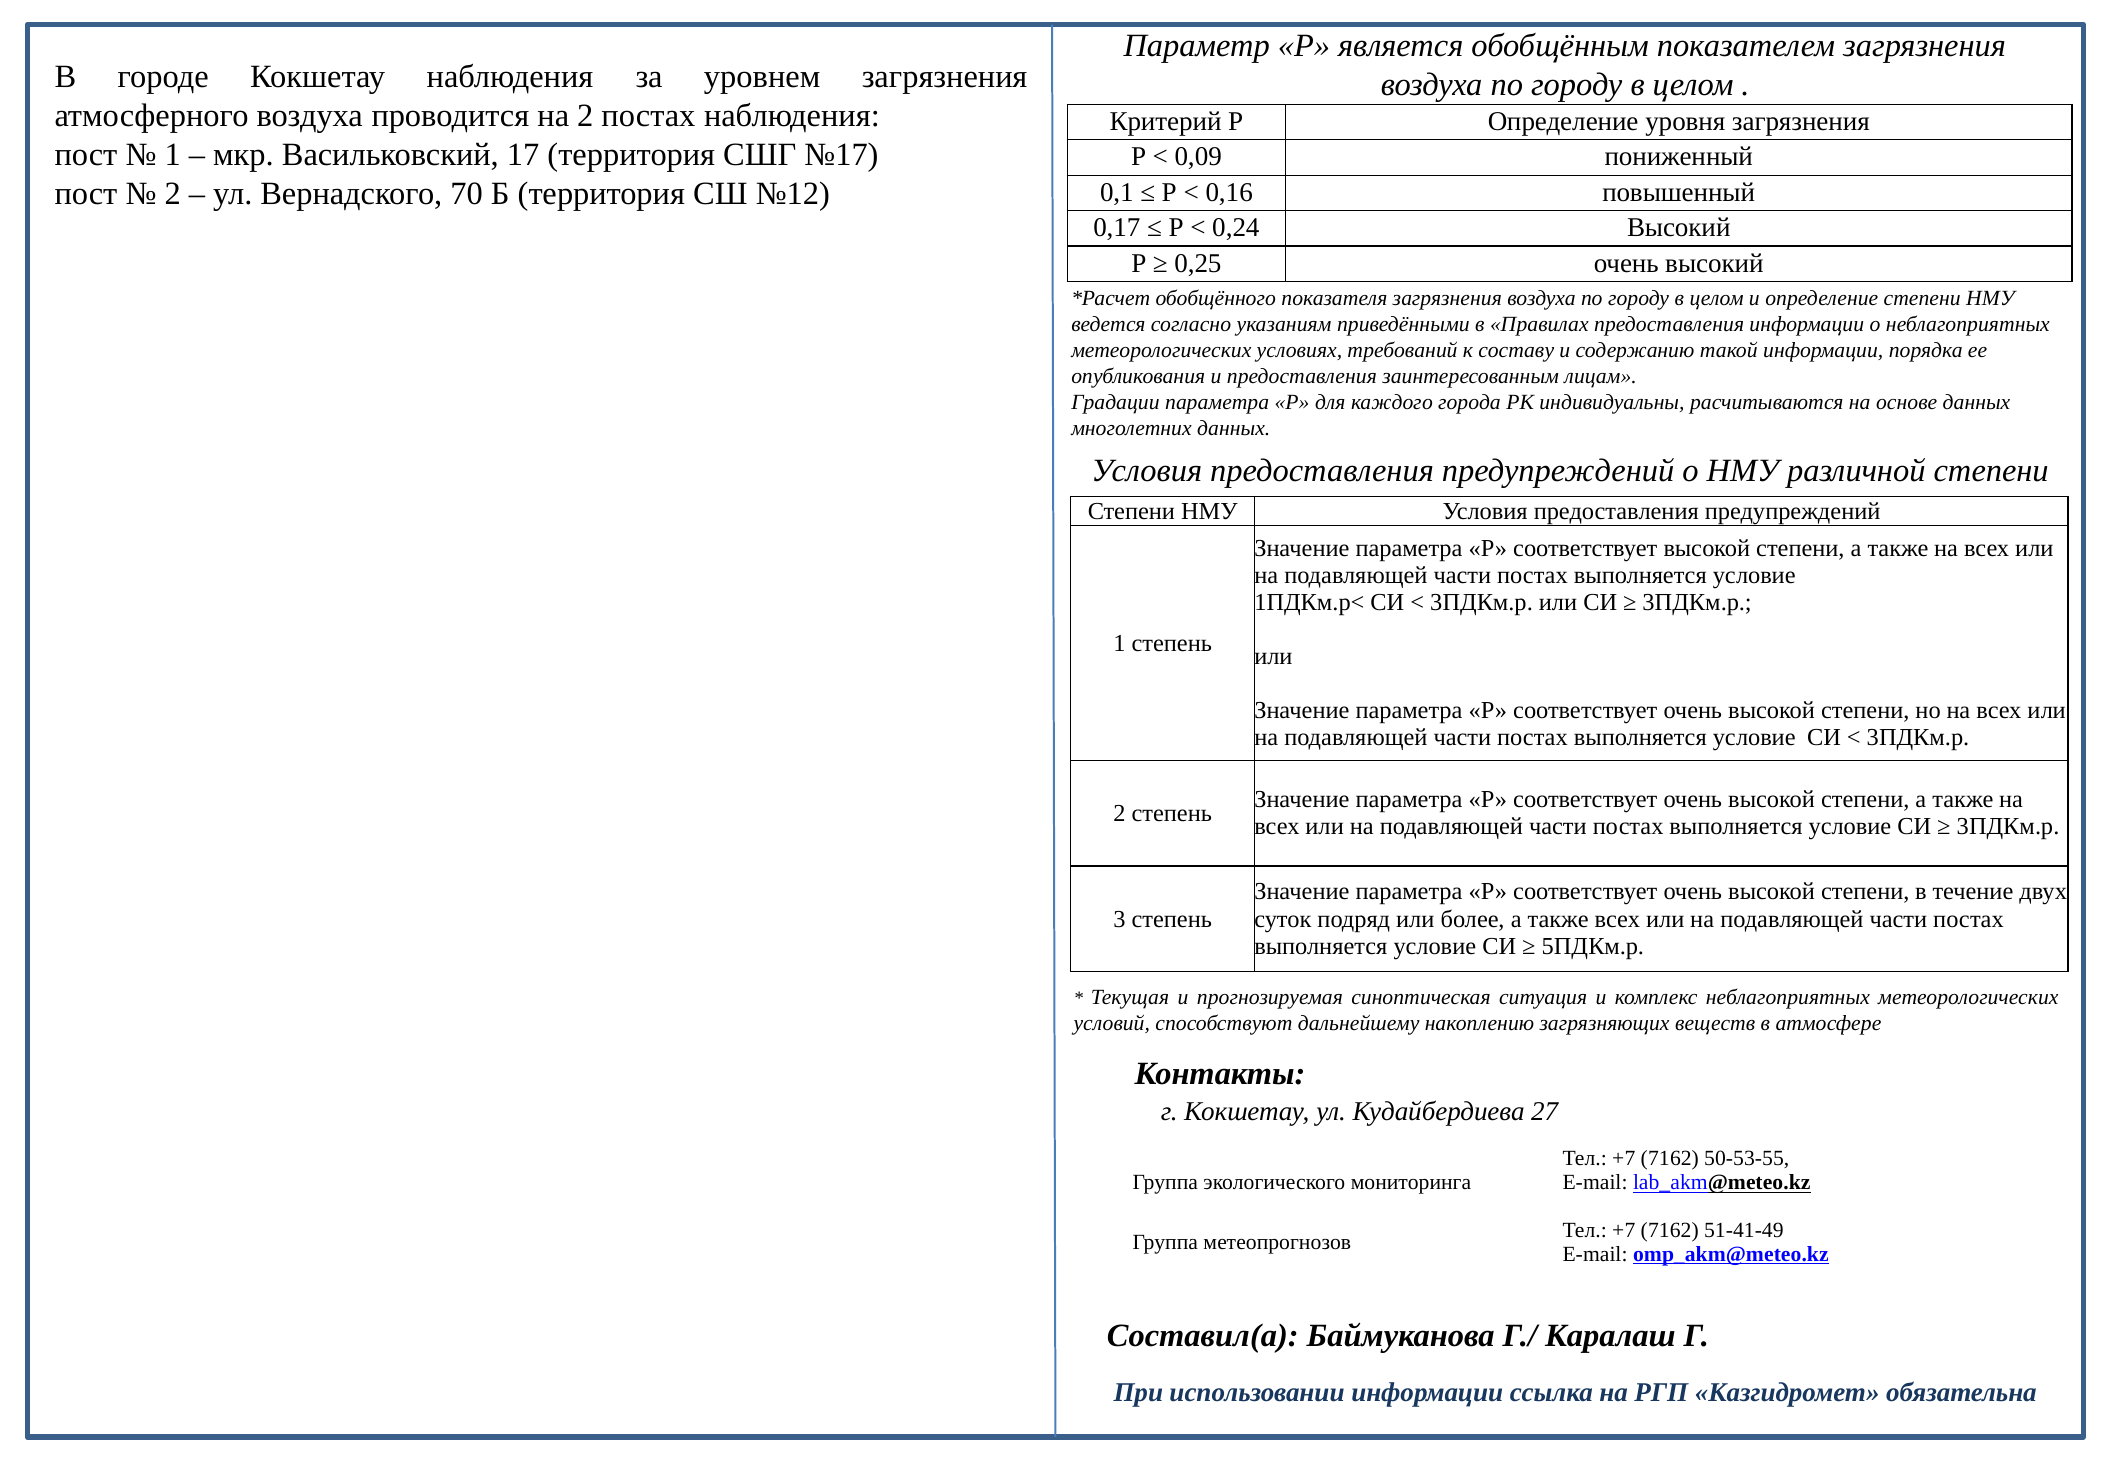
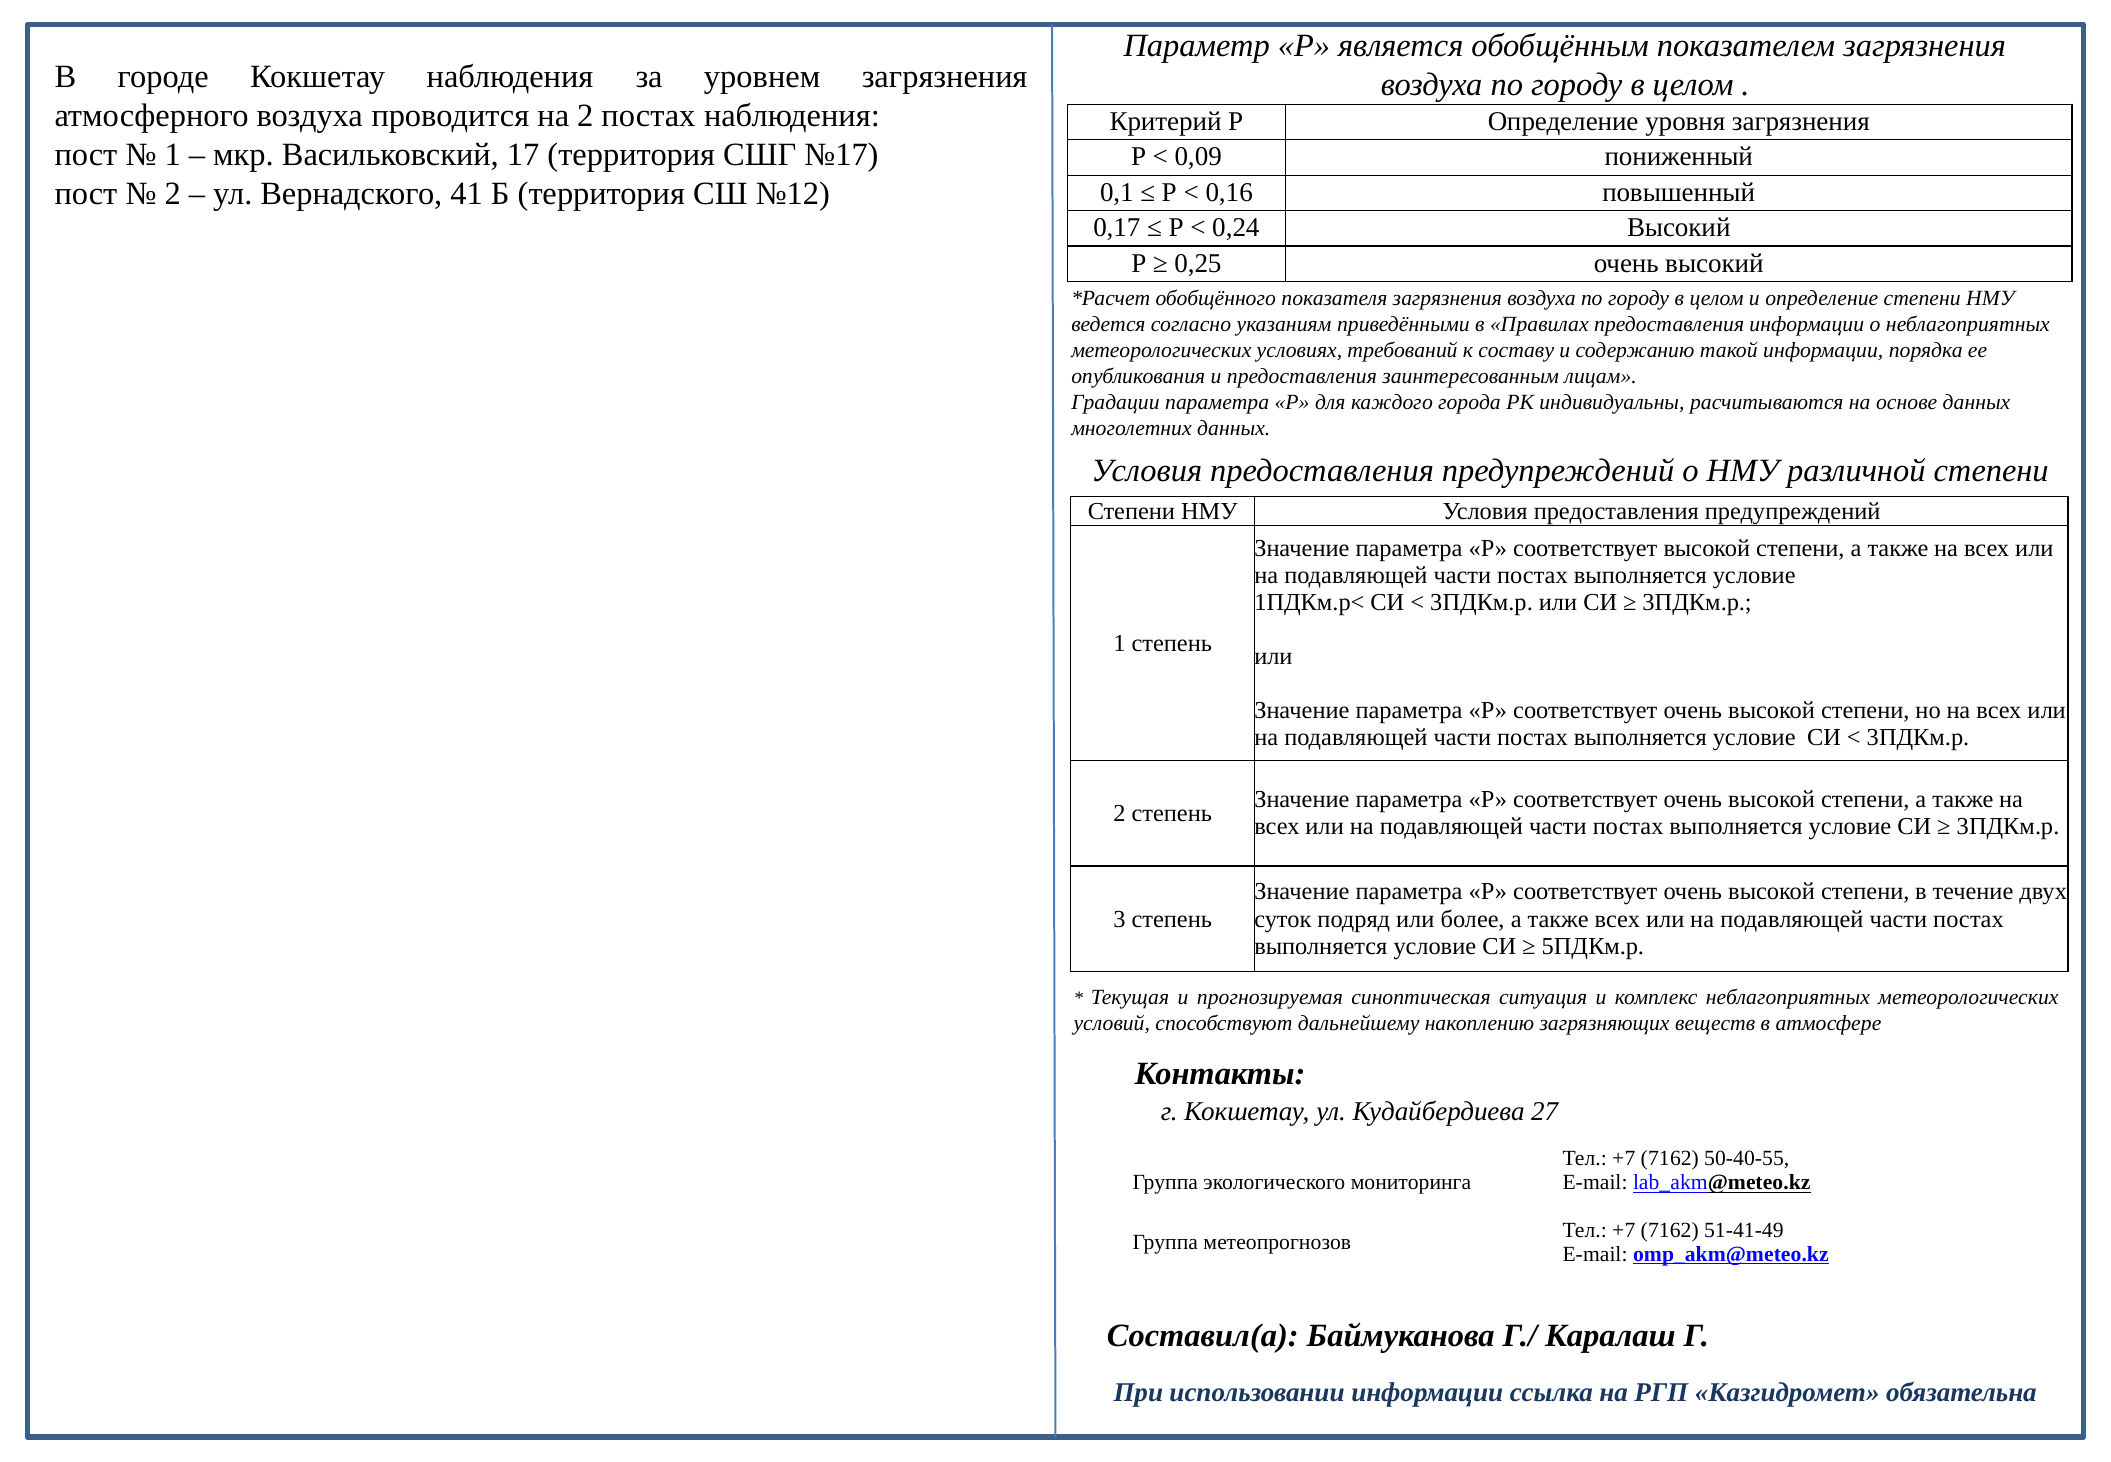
70: 70 -> 41
50-53-55: 50-53-55 -> 50-40-55
